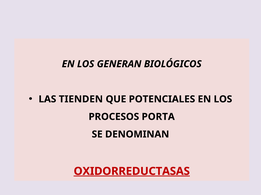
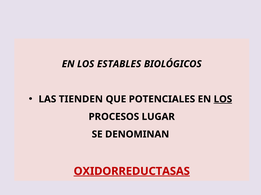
GENERAN: GENERAN -> ESTABLES
LOS at (223, 100) underline: none -> present
PORTA: PORTA -> LUGAR
